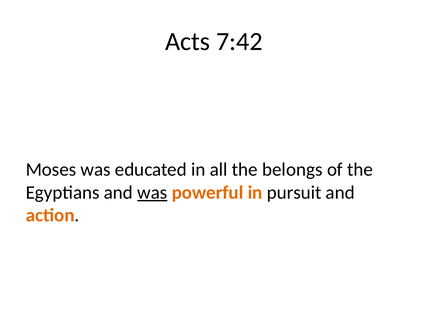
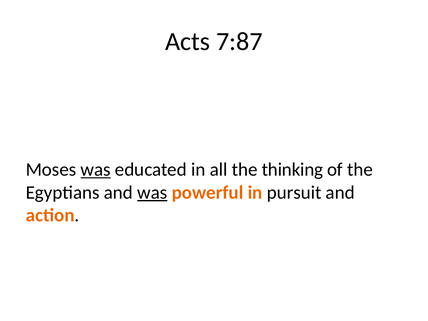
7:42: 7:42 -> 7:87
was at (96, 170) underline: none -> present
belongs: belongs -> thinking
